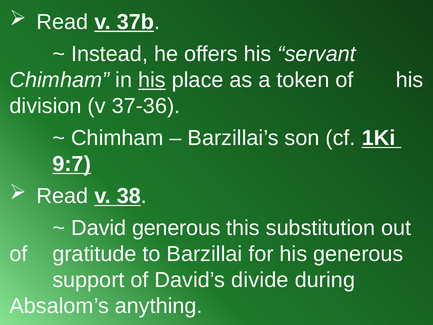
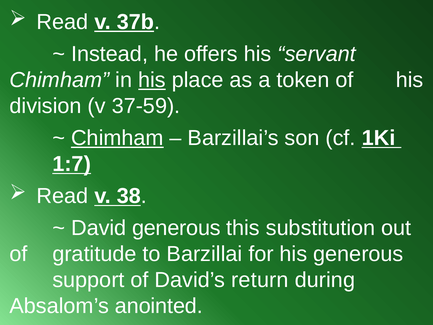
37-36: 37-36 -> 37-59
Chimham at (117, 138) underline: none -> present
9:7: 9:7 -> 1:7
divide: divide -> return
anything: anything -> anointed
